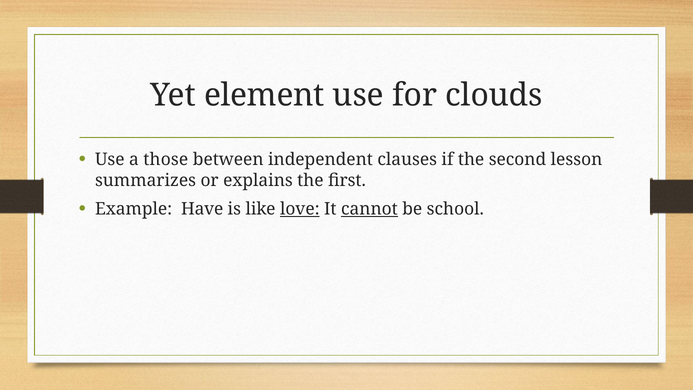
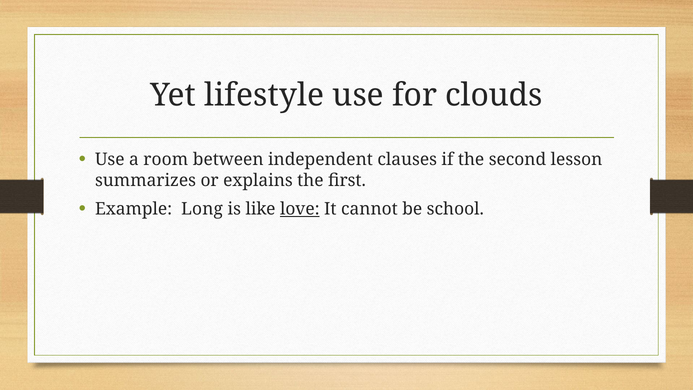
element: element -> lifestyle
those: those -> room
Have: Have -> Long
cannot underline: present -> none
